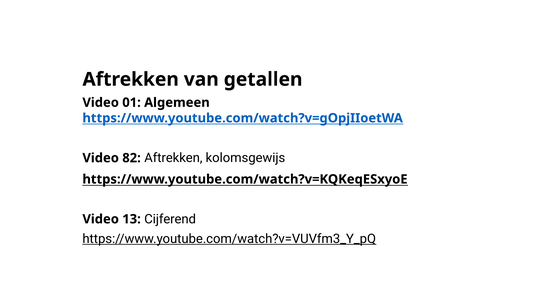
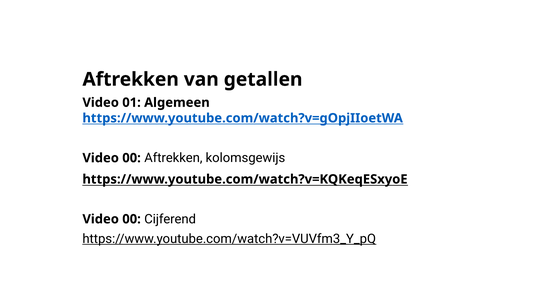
82 at (132, 158): 82 -> 00
13 at (132, 219): 13 -> 00
